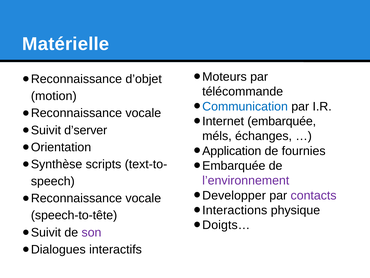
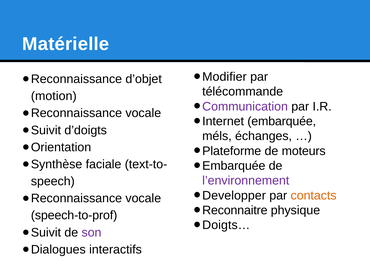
Moteurs: Moteurs -> Modifier
Communication colour: blue -> purple
d’server: d’server -> d’doigts
Application: Application -> Plateforme
fournies: fournies -> moteurs
scripts: scripts -> faciale
contacts colour: purple -> orange
Interactions: Interactions -> Reconnaitre
speech-to-tête: speech-to-tête -> speech-to-prof
